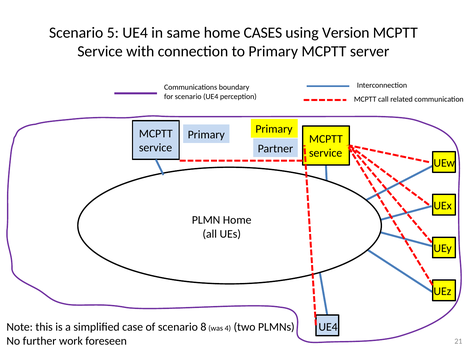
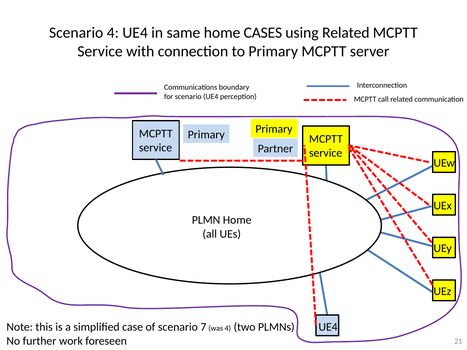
Scenario 5: 5 -> 4
using Version: Version -> Related
8: 8 -> 7
